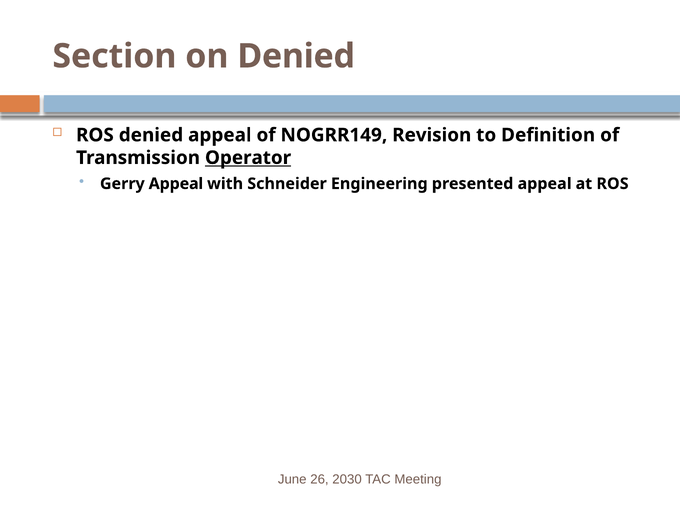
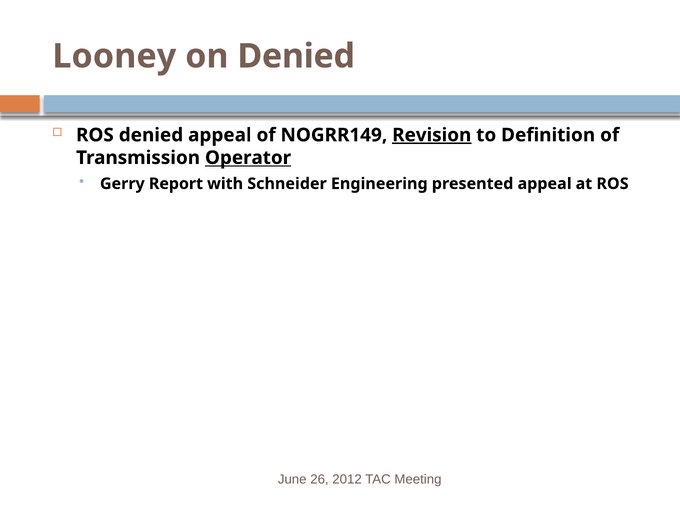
Section: Section -> Looney
Revision underline: none -> present
Gerry Appeal: Appeal -> Report
2030: 2030 -> 2012
